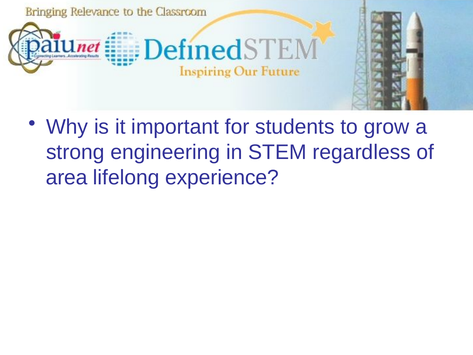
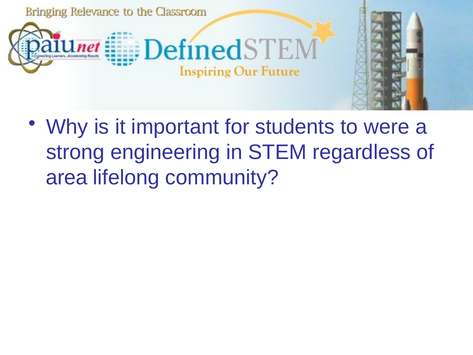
grow: grow -> were
experience: experience -> community
